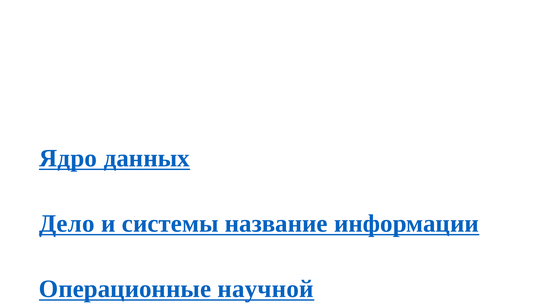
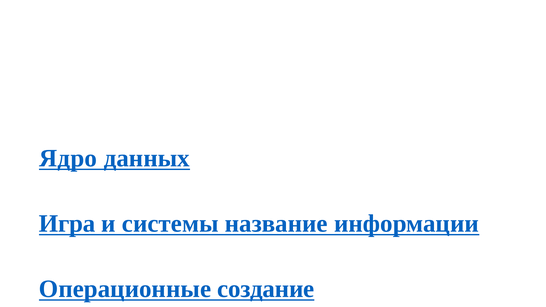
Дело: Дело -> Игра
научной: научной -> создание
